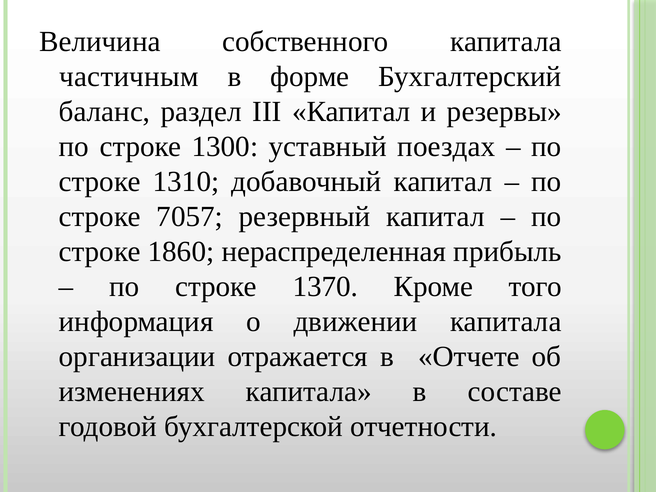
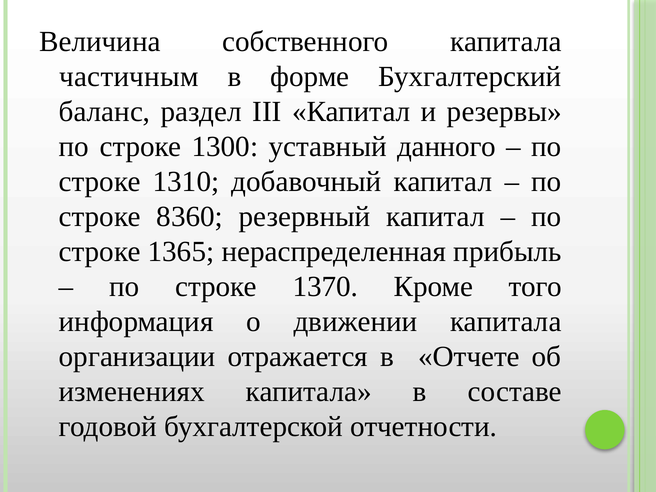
поездах: поездах -> данного
7057: 7057 -> 8360
1860: 1860 -> 1365
